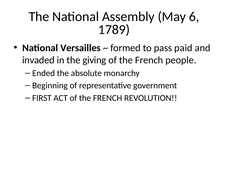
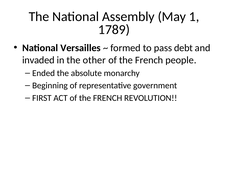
6: 6 -> 1
paid: paid -> debt
giving: giving -> other
